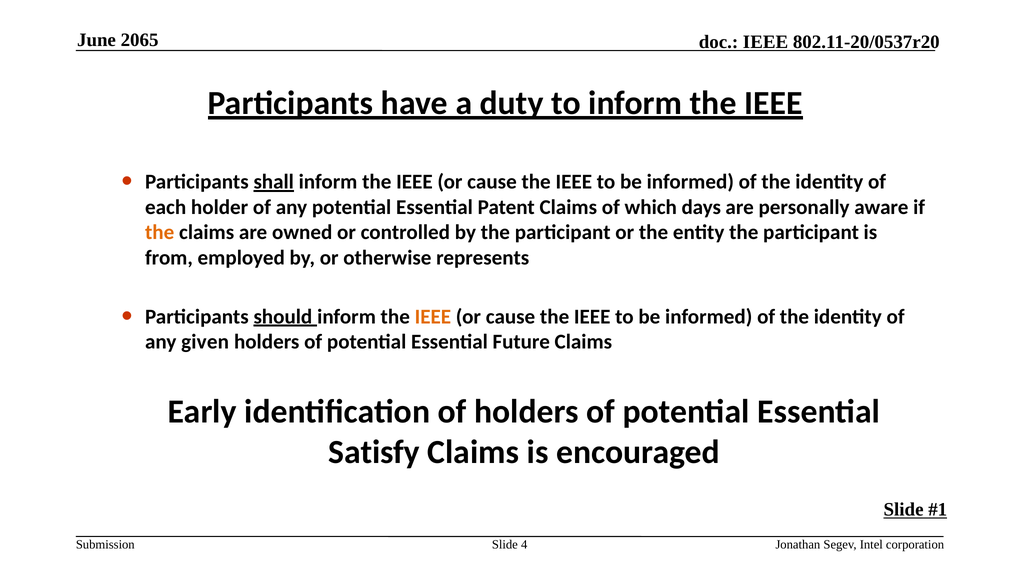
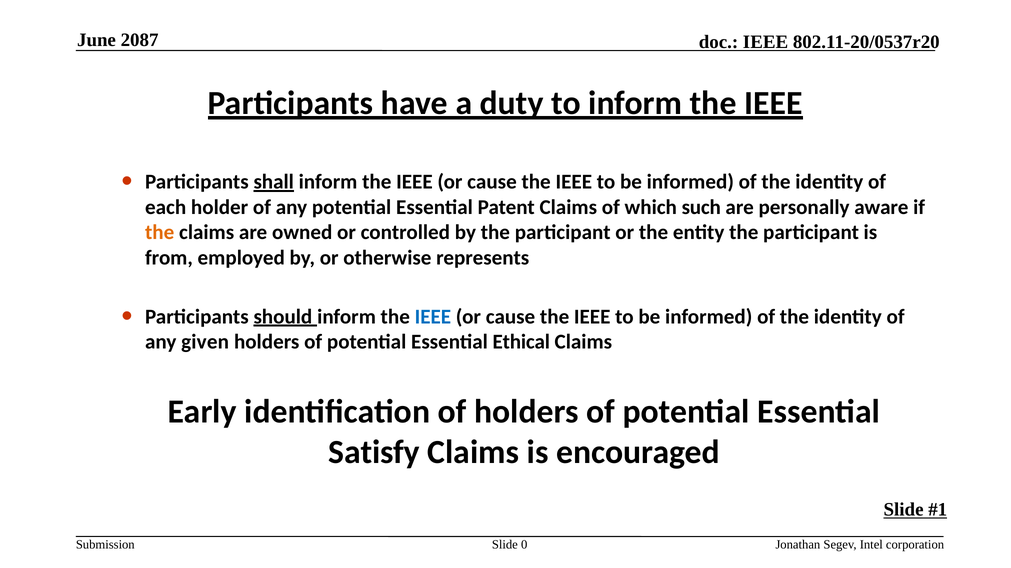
2065: 2065 -> 2087
days: days -> such
IEEE at (433, 317) colour: orange -> blue
Future: Future -> Ethical
4: 4 -> 0
